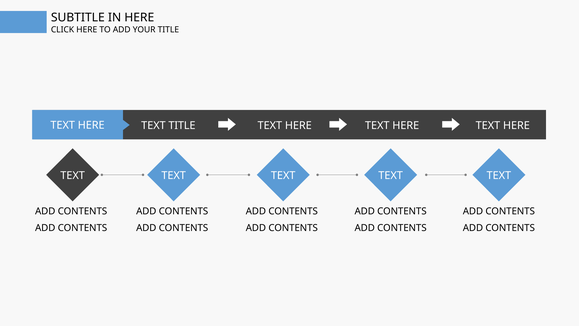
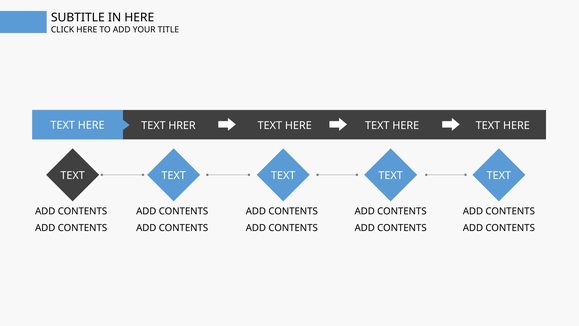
TEXT TITLE: TITLE -> HRER
